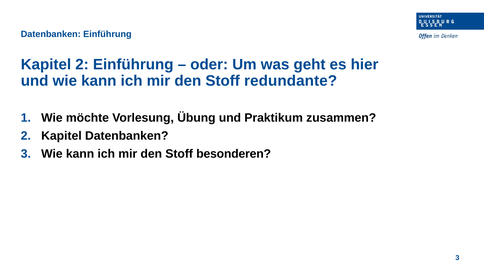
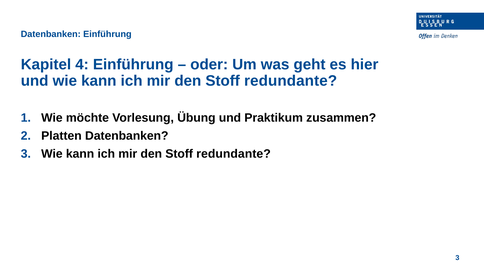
Kapitel 2: 2 -> 4
Kapitel at (61, 136): Kapitel -> Platten
besonderen at (234, 154): besonderen -> redundante
